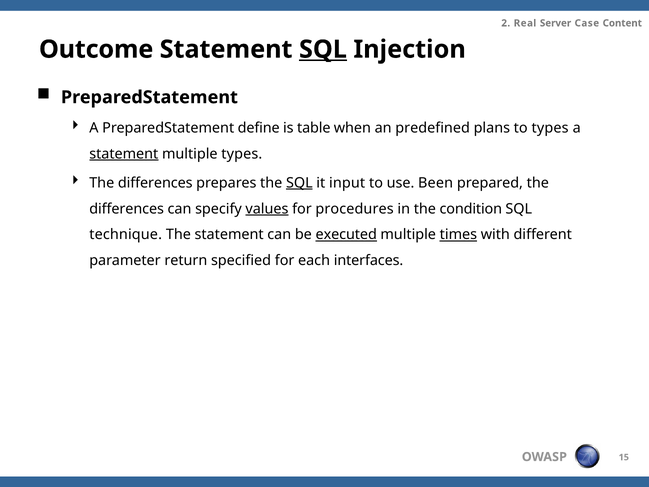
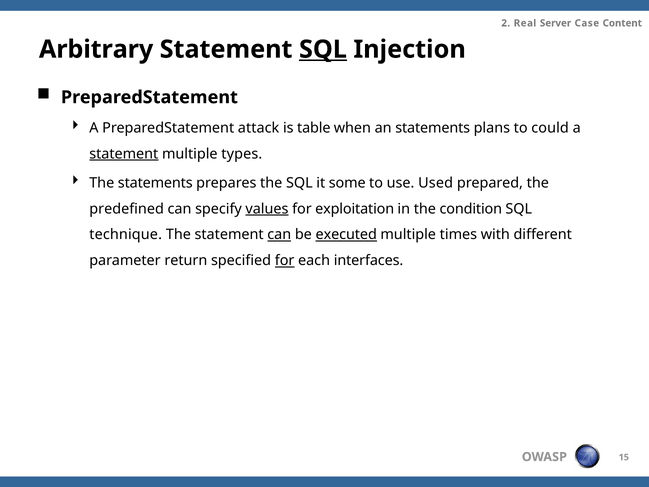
Outcome: Outcome -> Arbitrary
define: define -> attack
an predefined: predefined -> statements
to types: types -> could
differences at (155, 183): differences -> statements
SQL at (299, 183) underline: present -> none
input: input -> some
Been: Been -> Used
differences at (127, 209): differences -> predefined
procedures: procedures -> exploitation
can at (279, 235) underline: none -> present
times underline: present -> none
for at (285, 261) underline: none -> present
